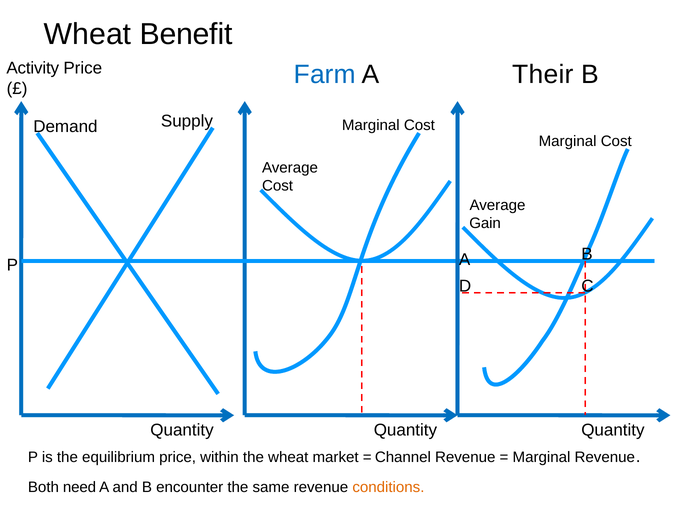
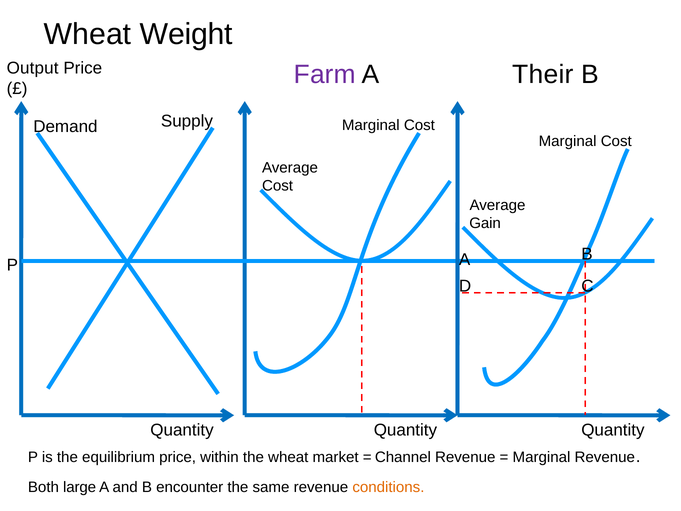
Benefit: Benefit -> Weight
Activity: Activity -> Output
Farm colour: blue -> purple
need: need -> large
